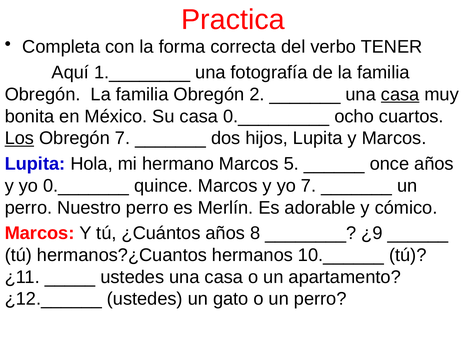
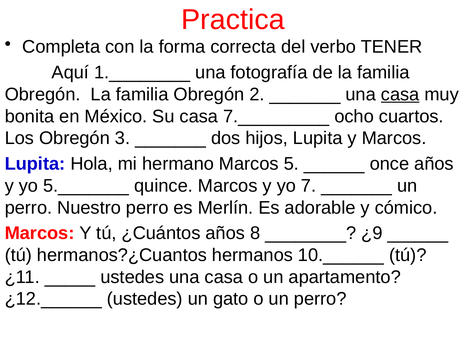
0._________: 0._________ -> 7._________
Los underline: present -> none
Obregón 7: 7 -> 3
0._______: 0._______ -> 5._______
